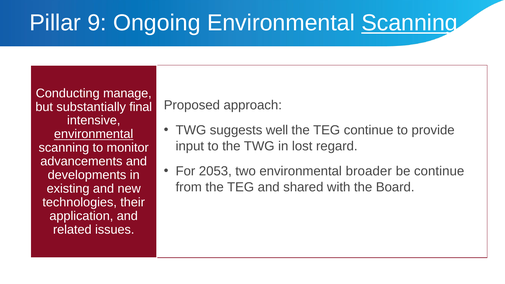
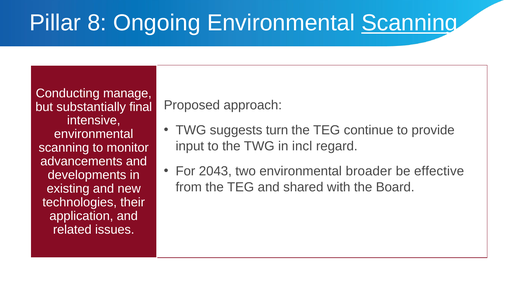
9: 9 -> 8
well: well -> turn
environmental at (94, 134) underline: present -> none
lost: lost -> incl
2053: 2053 -> 2043
be continue: continue -> effective
